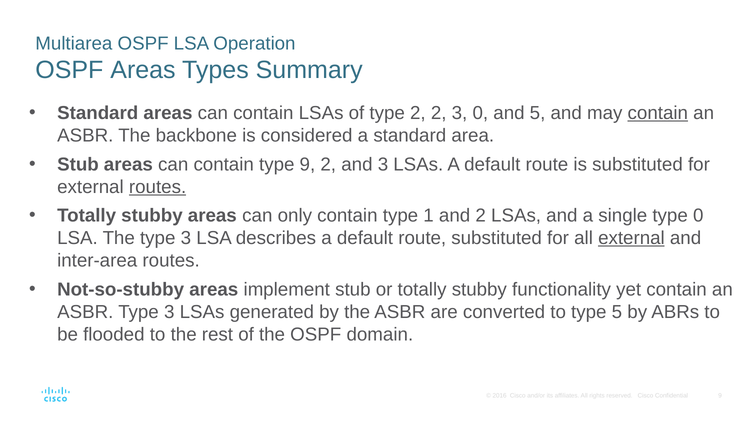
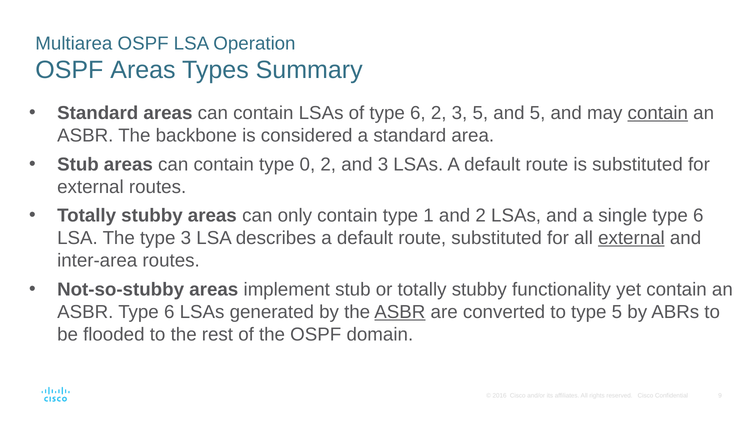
of type 2: 2 -> 6
3 0: 0 -> 5
type 9: 9 -> 0
routes at (158, 187) underline: present -> none
single type 0: 0 -> 6
ASBR Type 3: 3 -> 6
ASBR at (400, 312) underline: none -> present
